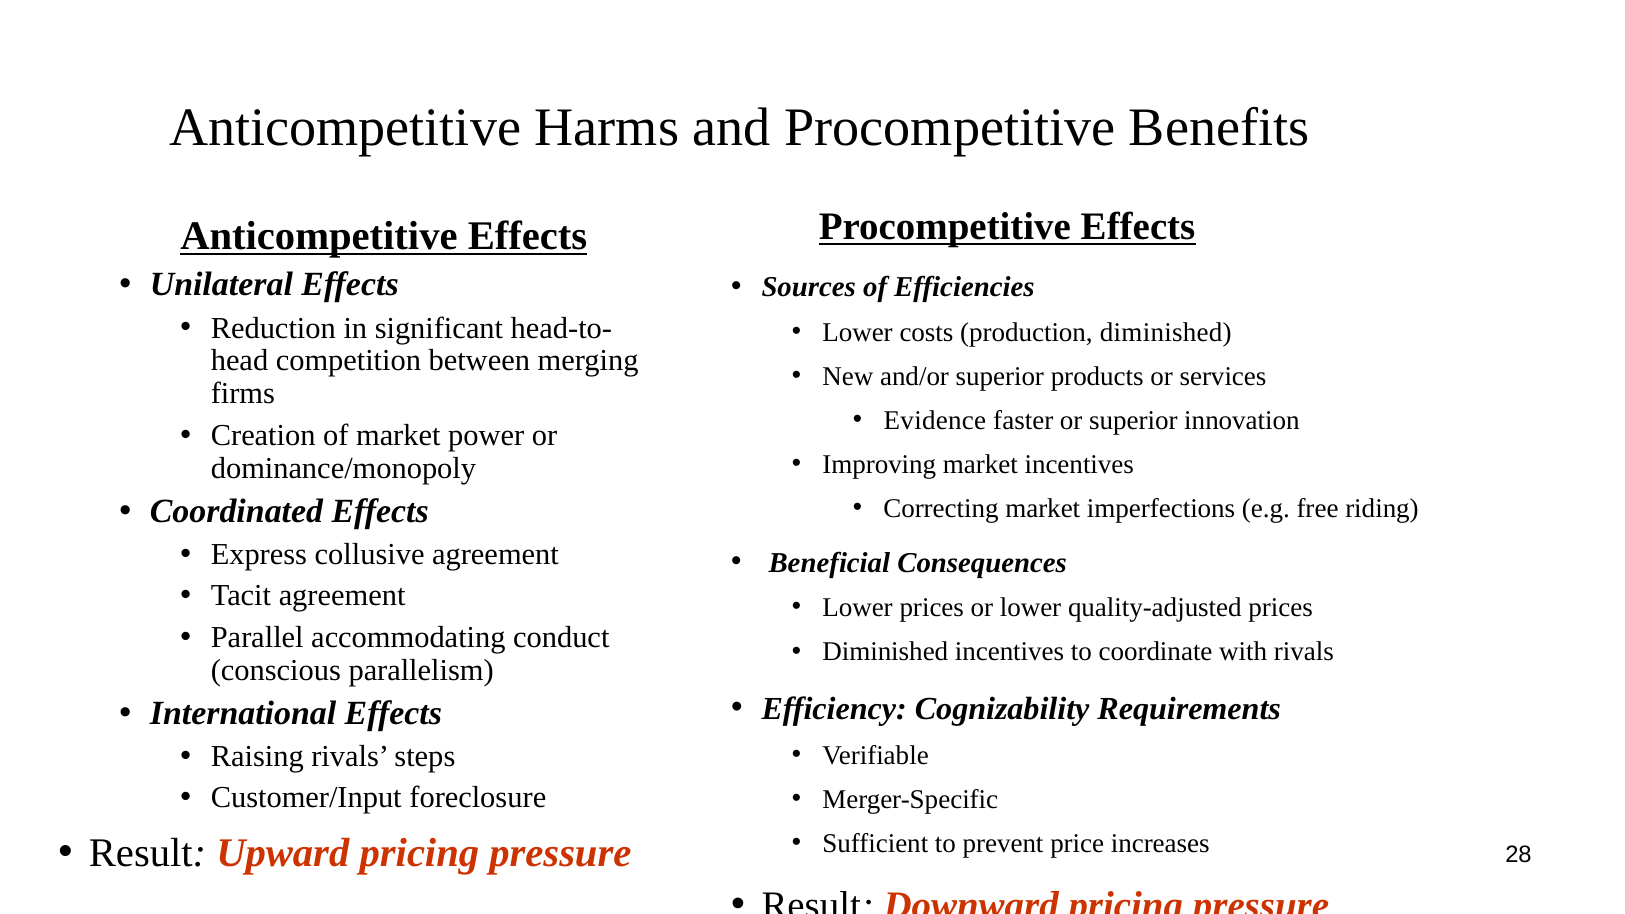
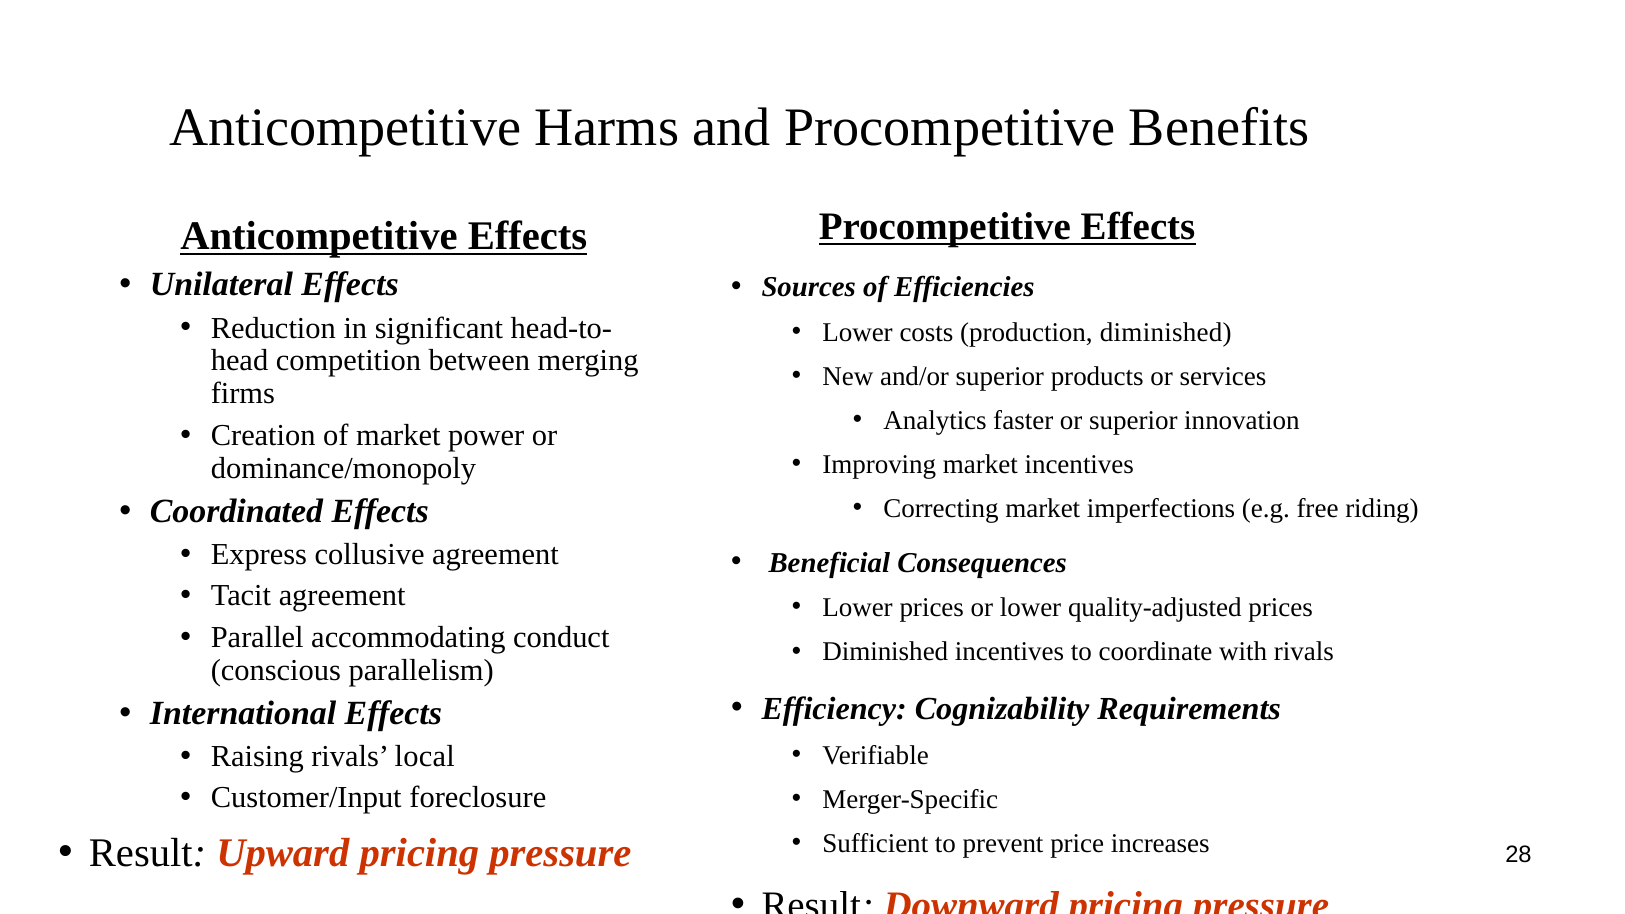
Evidence: Evidence -> Analytics
steps: steps -> local
